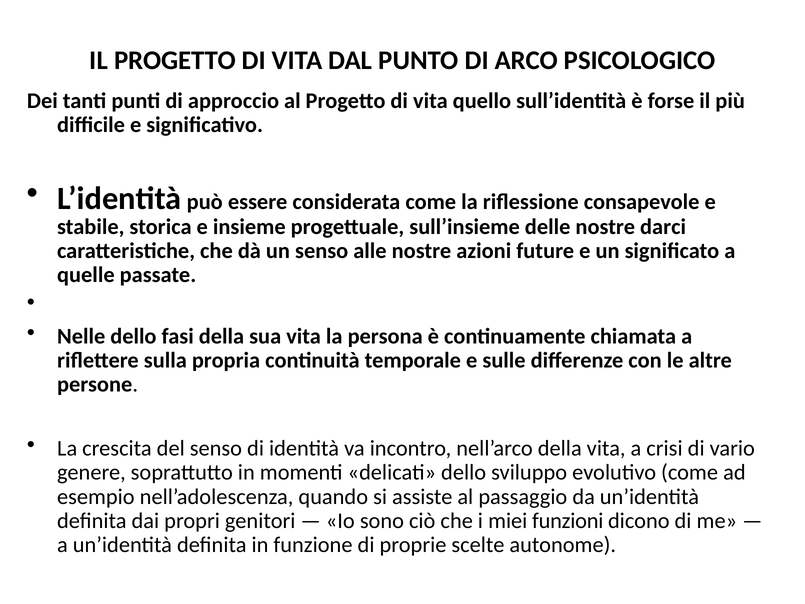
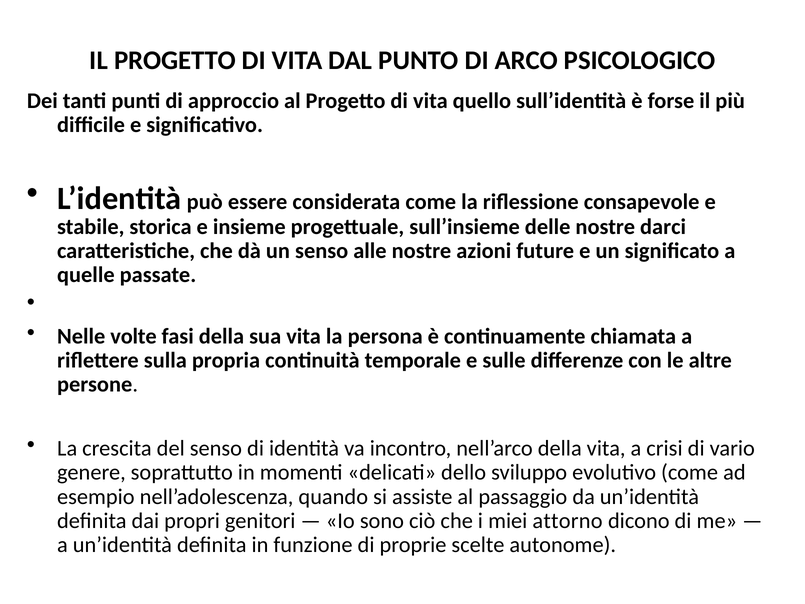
Nelle dello: dello -> volte
funzioni: funzioni -> attorno
